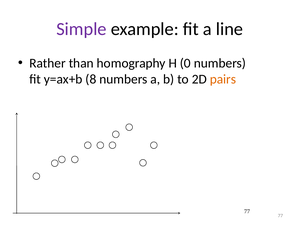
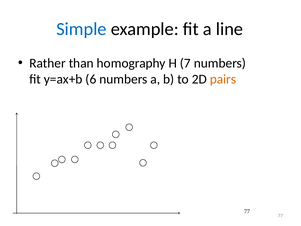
Simple colour: purple -> blue
0: 0 -> 7
8: 8 -> 6
